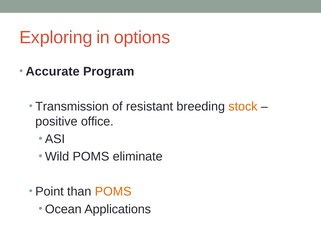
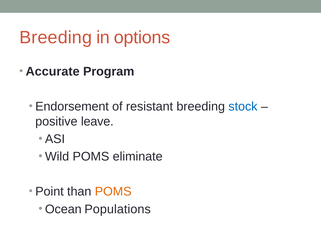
Exploring at (56, 37): Exploring -> Breeding
Transmission: Transmission -> Endorsement
stock colour: orange -> blue
office: office -> leave
Applications: Applications -> Populations
